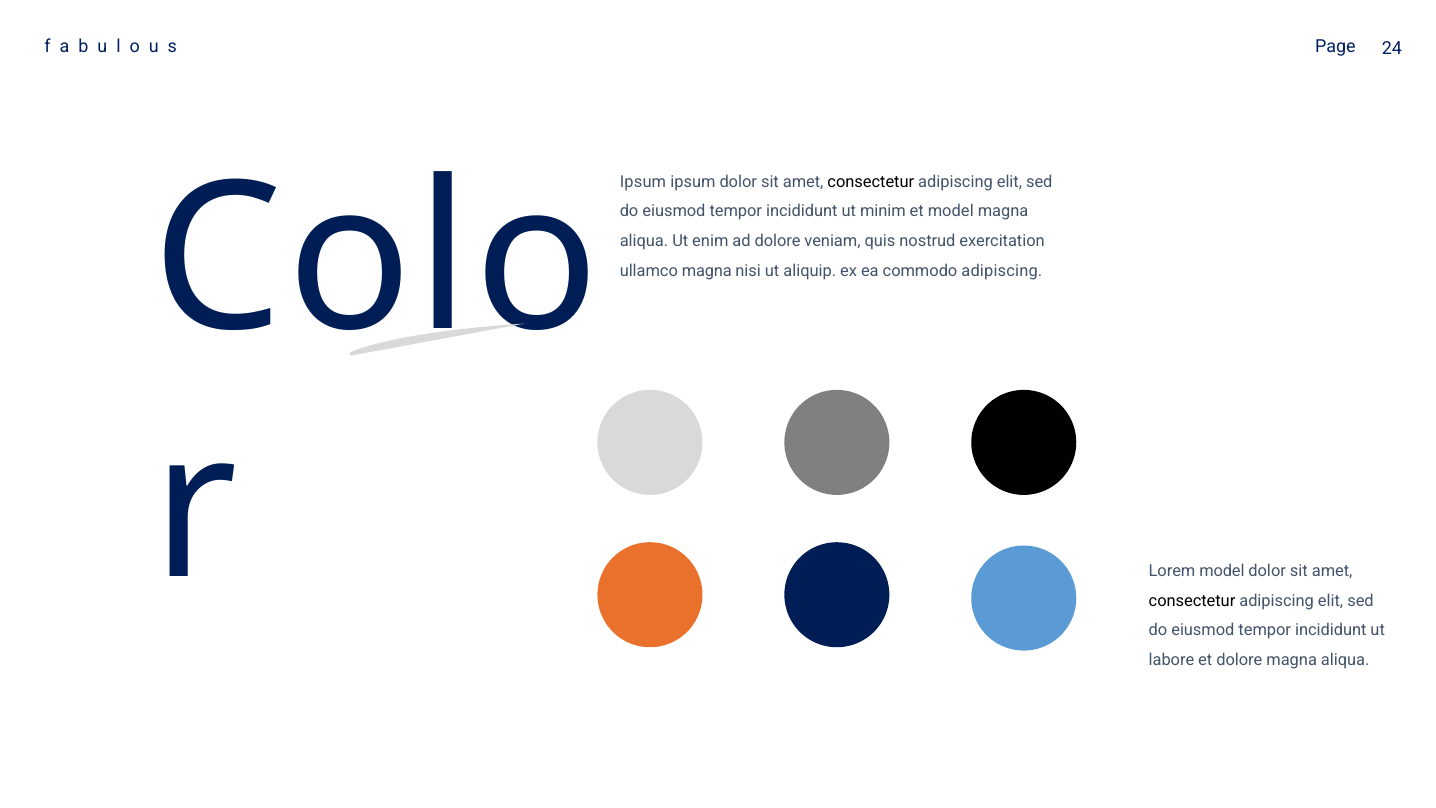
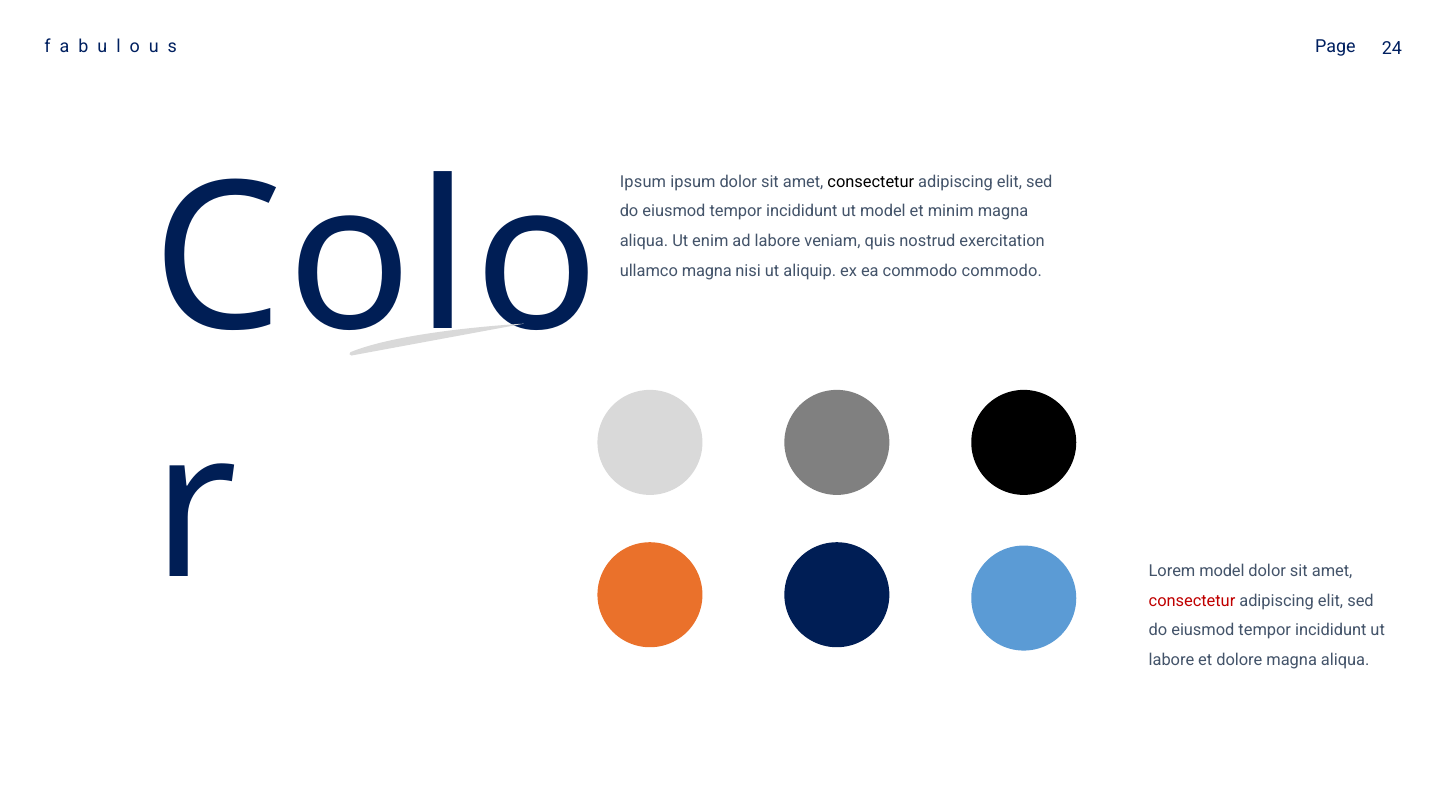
ut minim: minim -> model
et model: model -> minim
ad dolore: dolore -> labore
commodo adipiscing: adipiscing -> commodo
consectetur at (1192, 601) colour: black -> red
